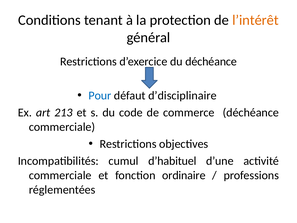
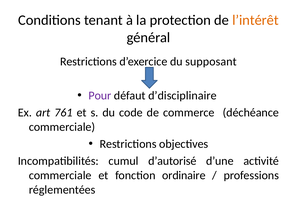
du déchéance: déchéance -> supposant
Pour colour: blue -> purple
213: 213 -> 761
d’habituel: d’habituel -> d’autorisé
